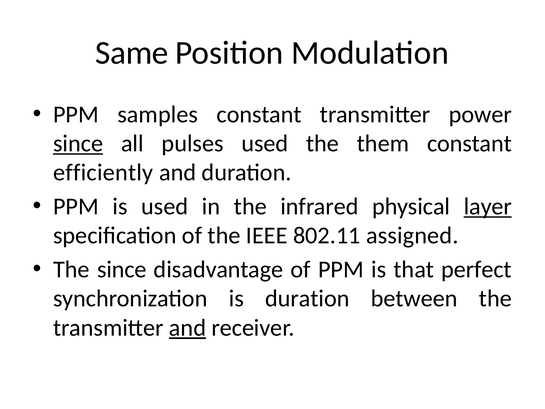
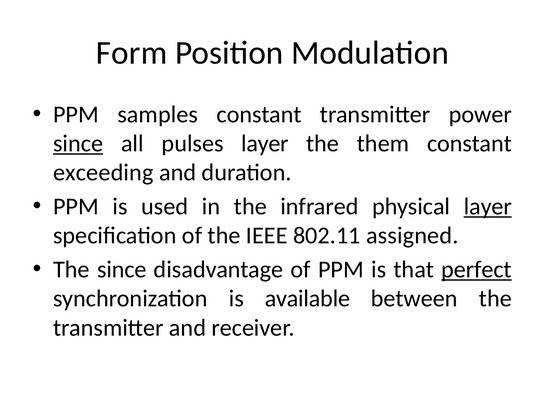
Same: Same -> Form
pulses used: used -> layer
efficiently: efficiently -> exceeding
perfect underline: none -> present
is duration: duration -> available
and at (188, 328) underline: present -> none
